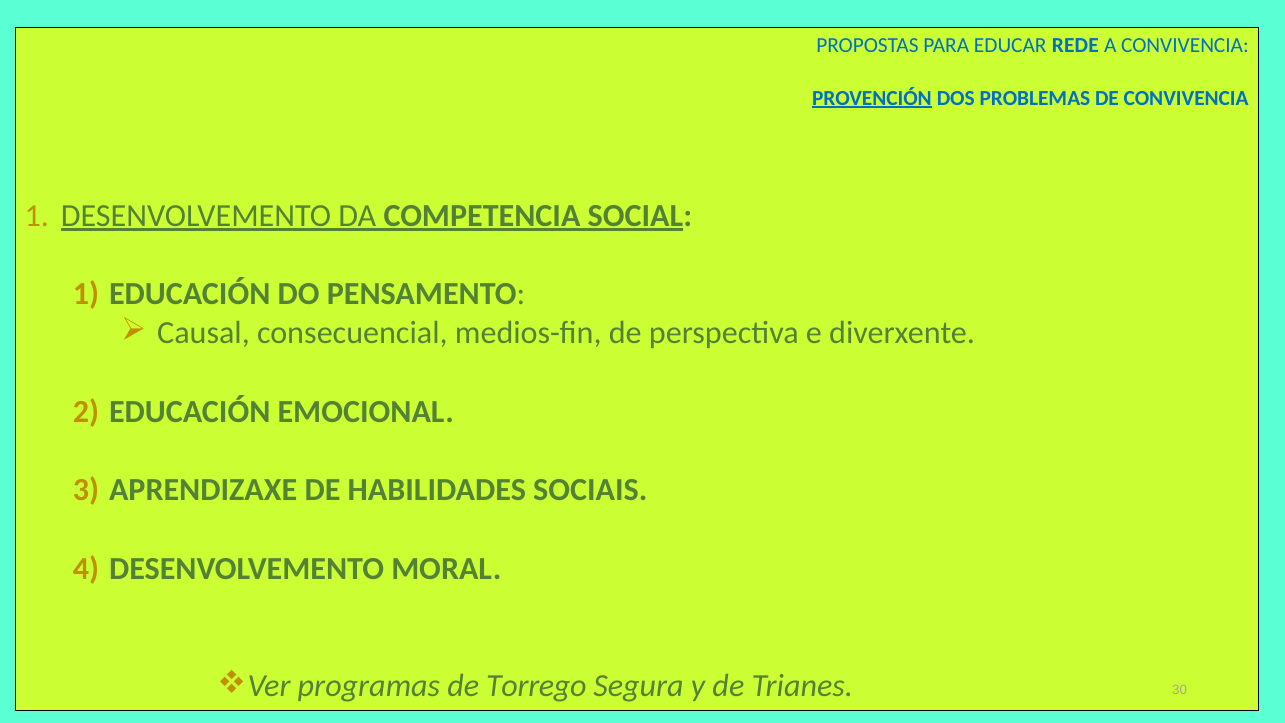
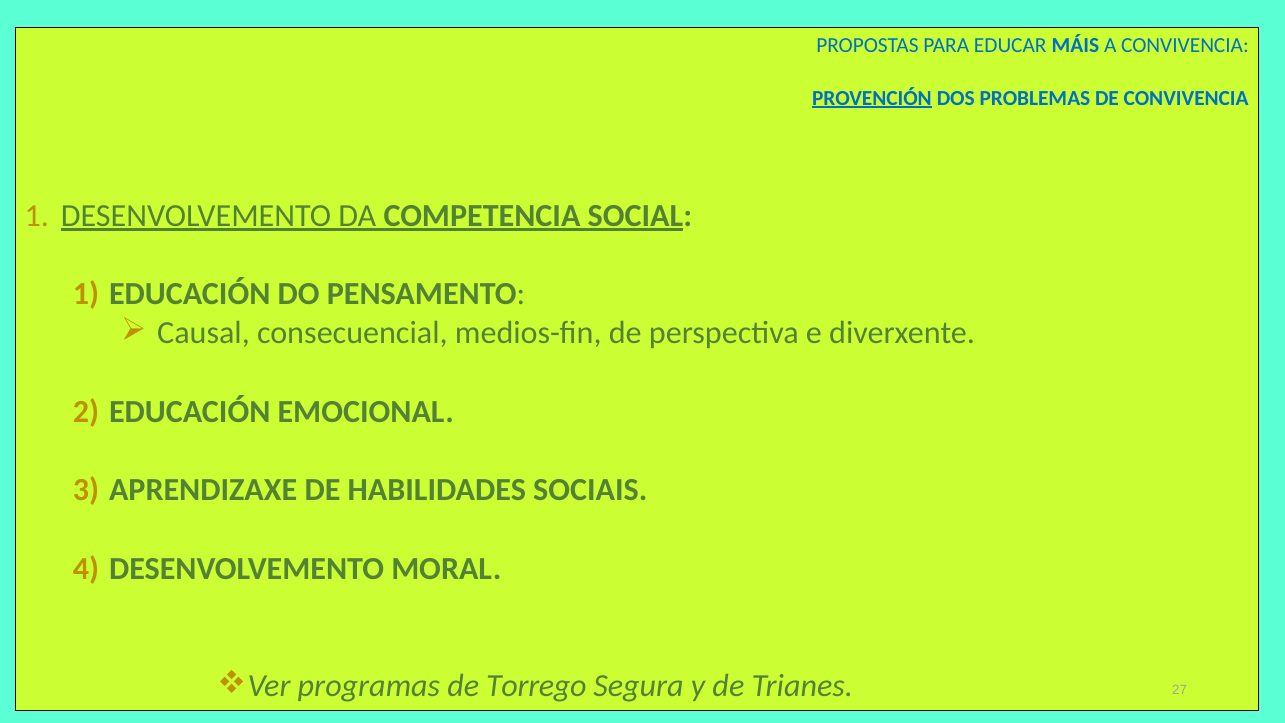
REDE: REDE -> MÁIS
30: 30 -> 27
